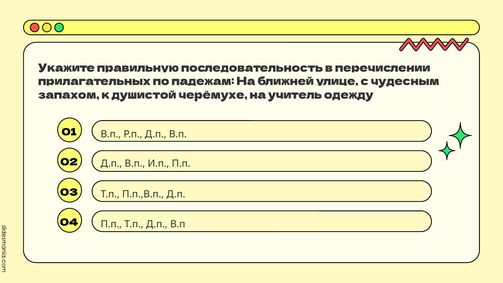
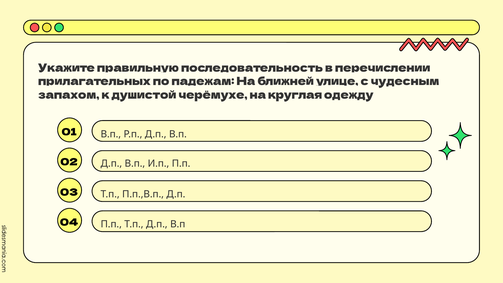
учитель: учитель -> круглая
